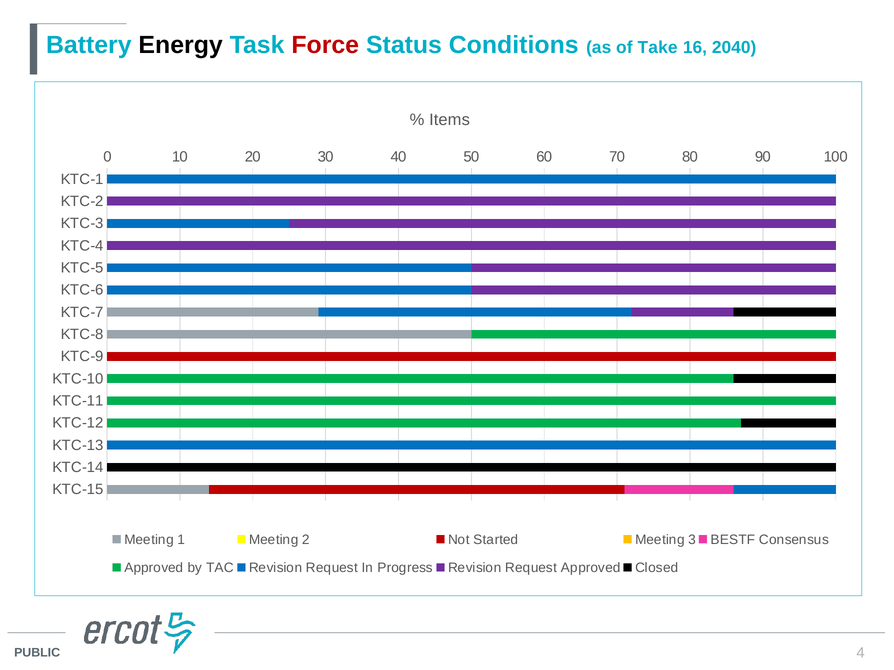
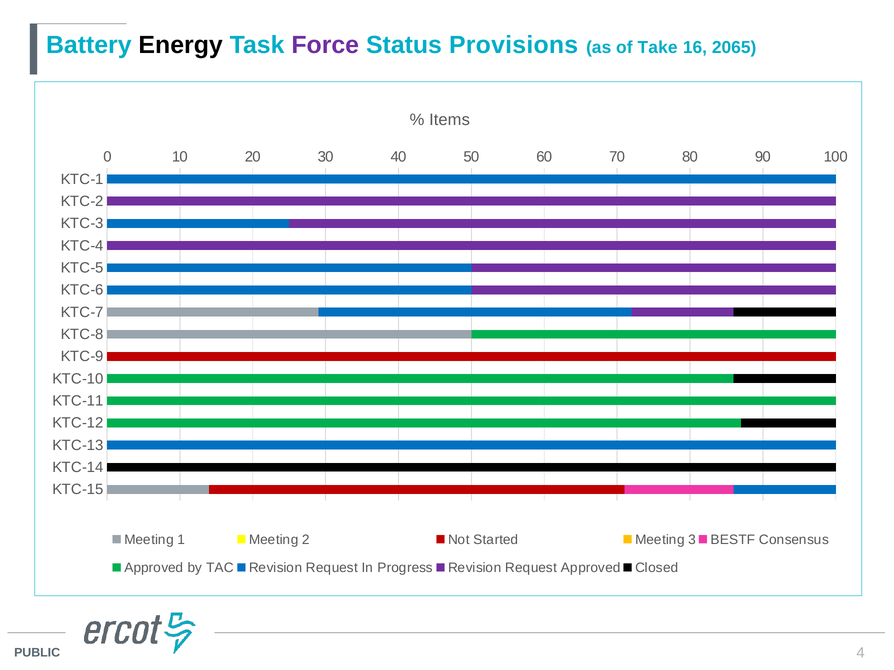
Force colour: red -> purple
Conditions: Conditions -> Provisions
2040: 2040 -> 2065
